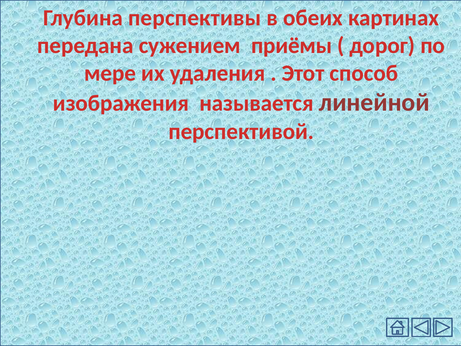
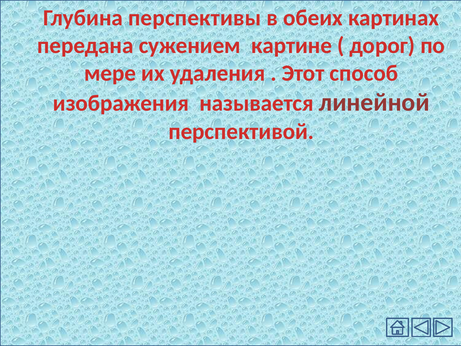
приёмы: приёмы -> картине
